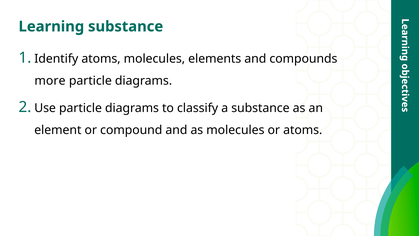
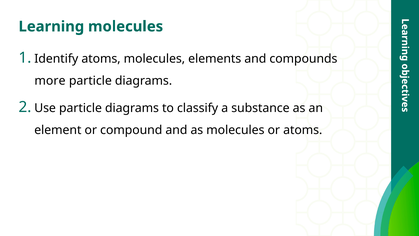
Learning substance: substance -> molecules
